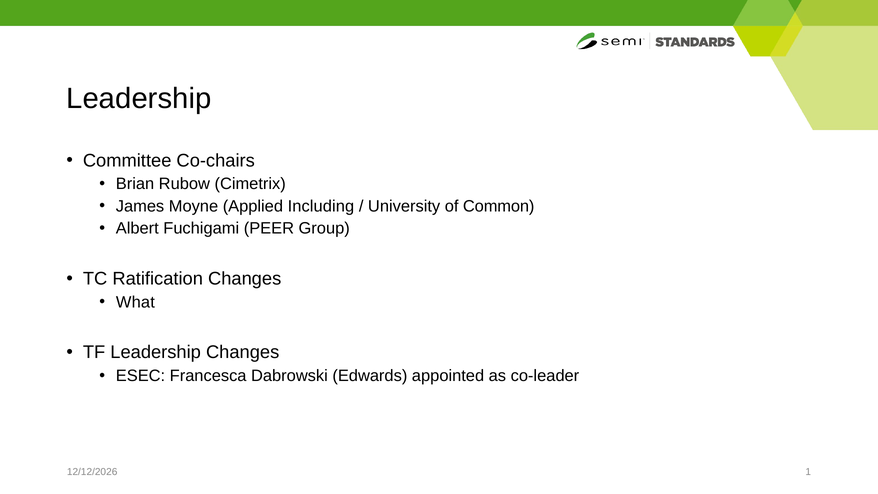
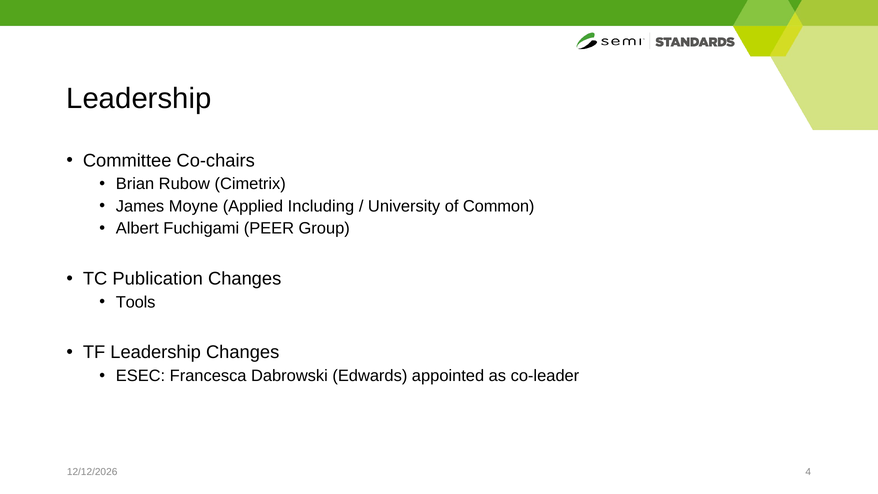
Ratification: Ratification -> Publication
What: What -> Tools
1: 1 -> 4
